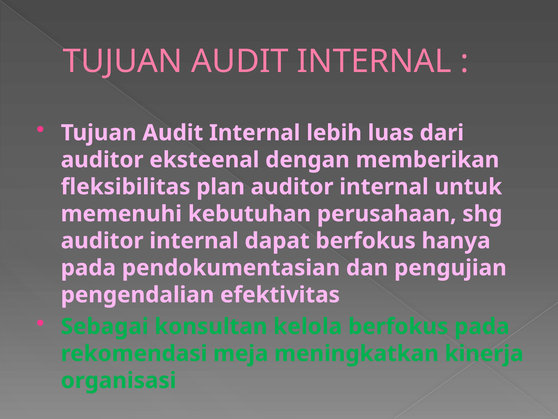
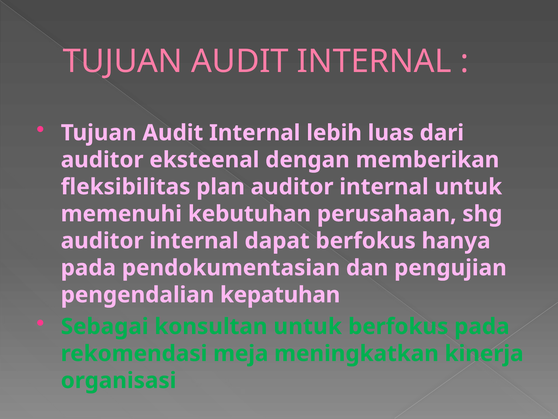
efektivitas: efektivitas -> kepatuhan
konsultan kelola: kelola -> untuk
